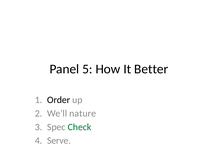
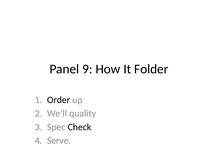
5: 5 -> 9
Better: Better -> Folder
nature: nature -> quality
Check colour: green -> black
